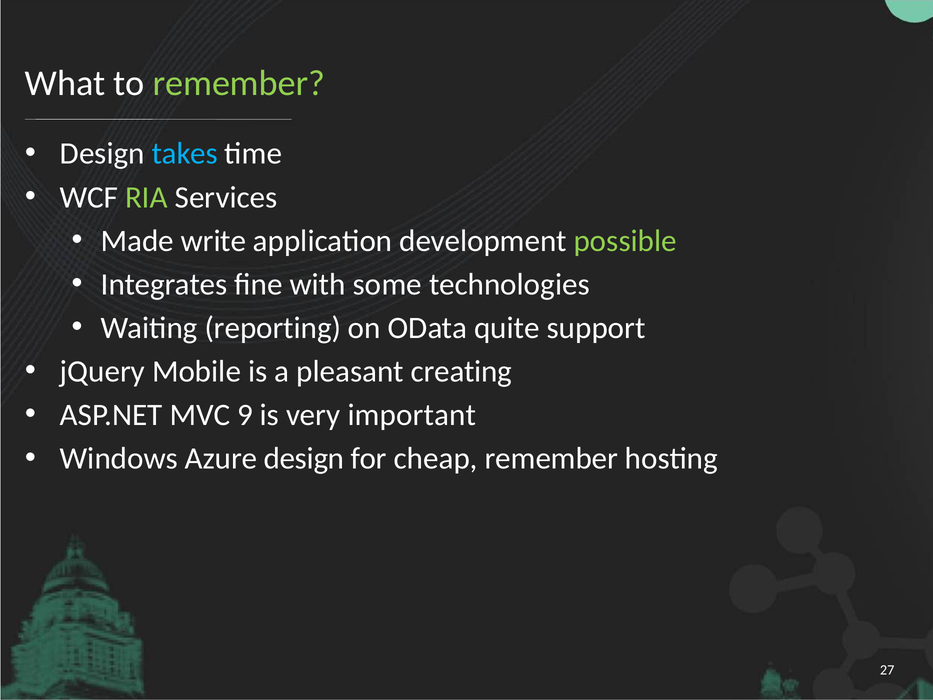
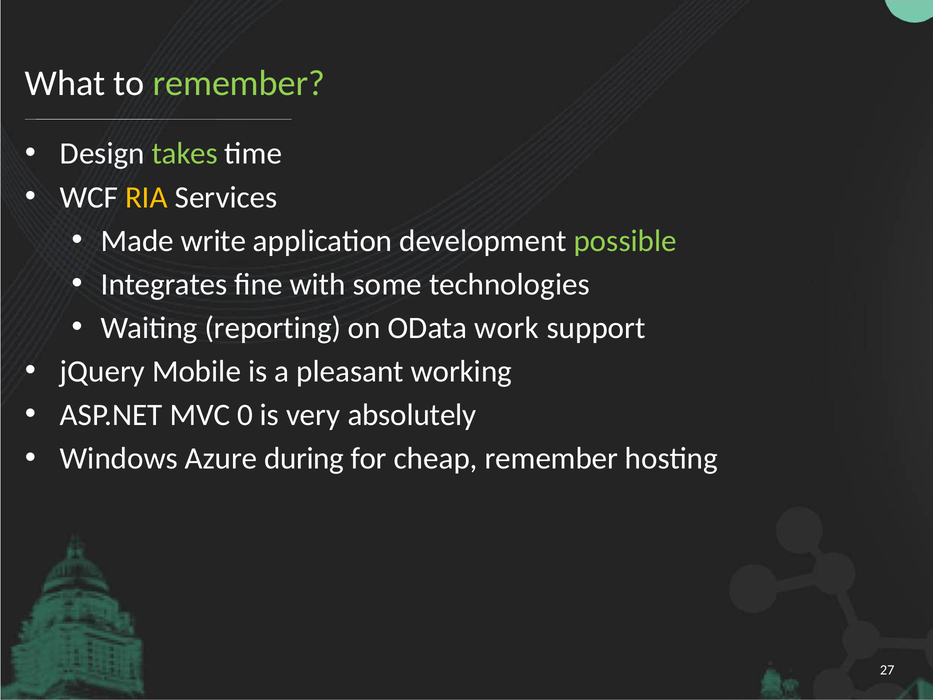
takes colour: light blue -> light green
RIA colour: light green -> yellow
quite: quite -> work
creating: creating -> working
9: 9 -> 0
important: important -> absolutely
Azure design: design -> during
